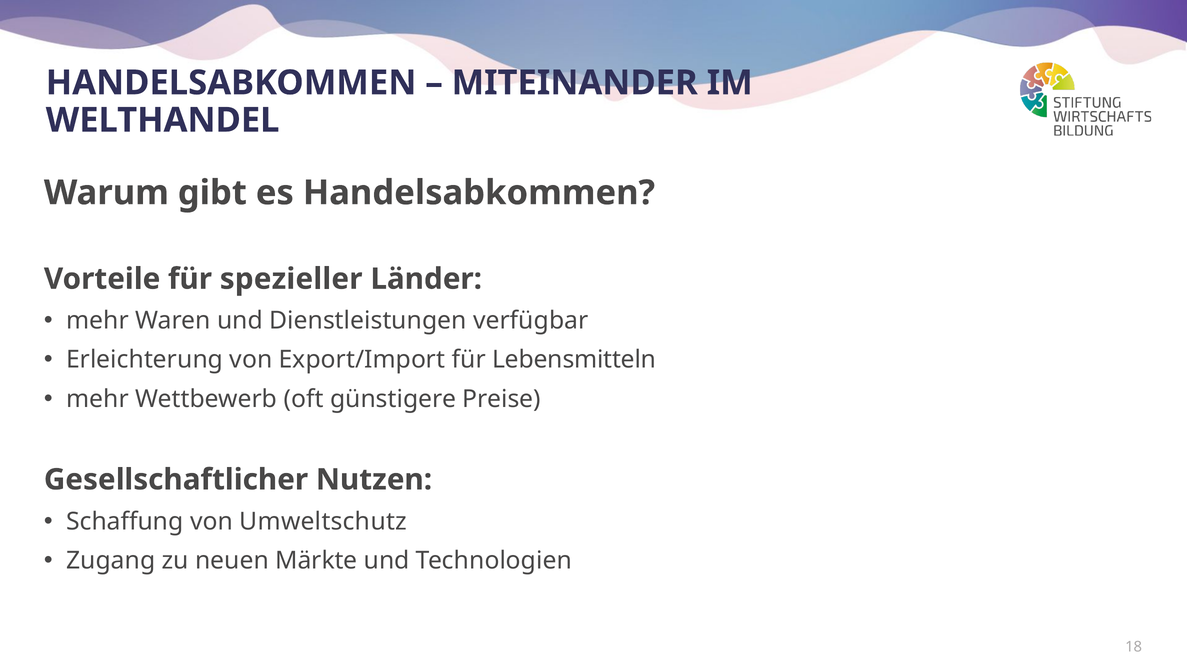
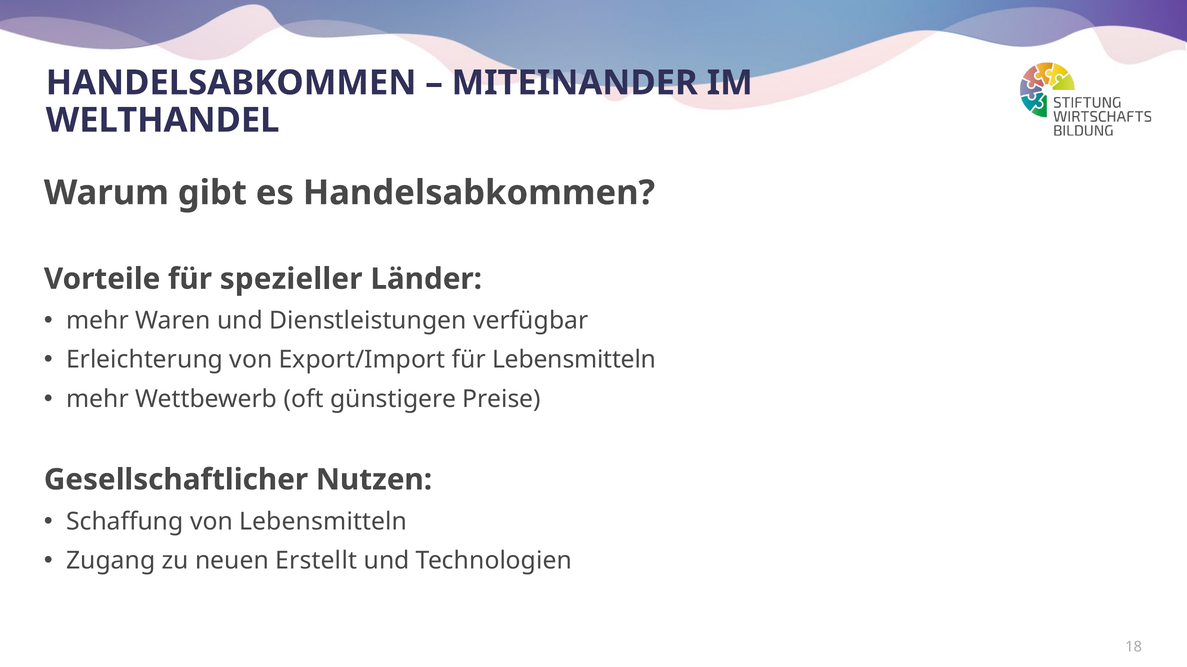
von Umweltschutz: Umweltschutz -> Lebensmitteln
Märkte: Märkte -> Erstellt
